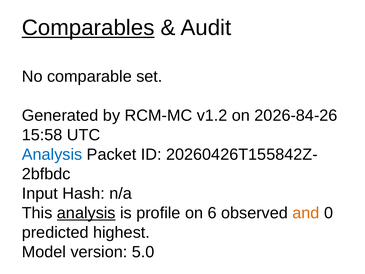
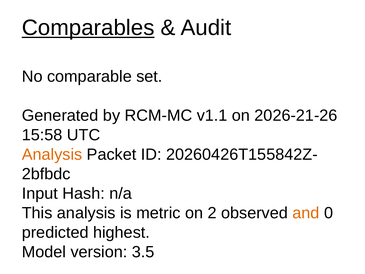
v1.2: v1.2 -> v1.1
2026-84-26: 2026-84-26 -> 2026-21-26
Analysis at (52, 154) colour: blue -> orange
analysis at (86, 213) underline: present -> none
profile: profile -> metric
6: 6 -> 2
5.0: 5.0 -> 3.5
